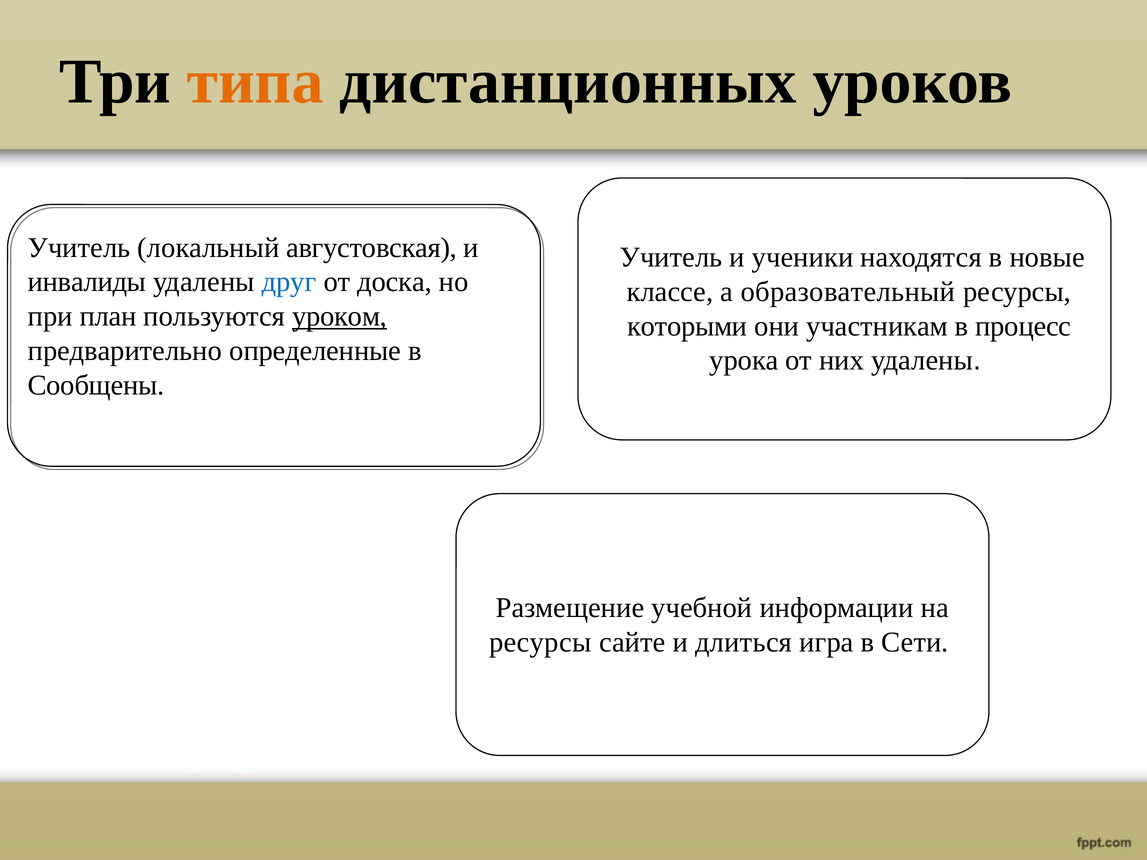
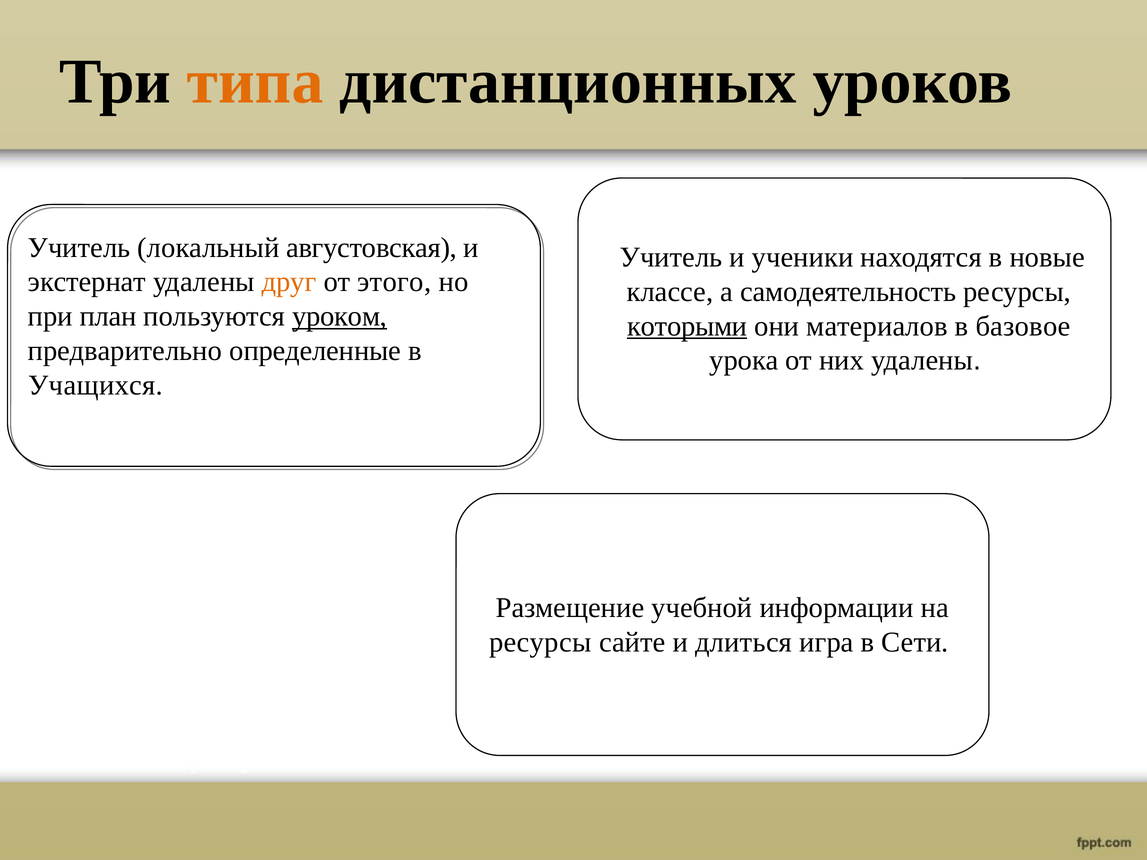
инвалиды: инвалиды -> экстернат
друг colour: blue -> orange
доска: доска -> этого
образовательный: образовательный -> самодеятельность
которыми underline: none -> present
участникам: участникам -> материалов
процесс: процесс -> базовое
Сообщены: Сообщены -> Учащихся
